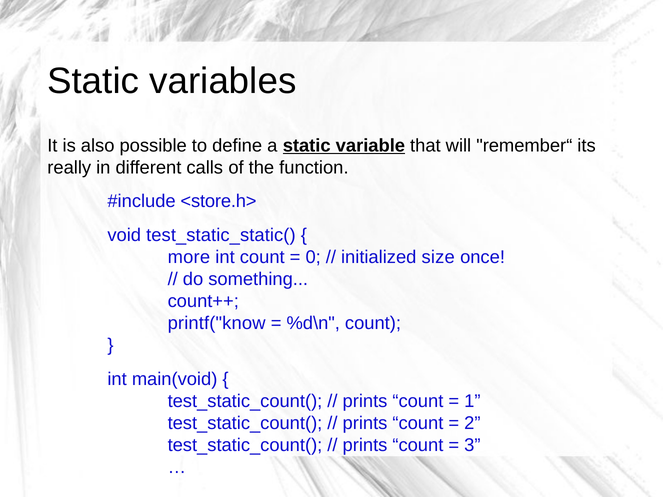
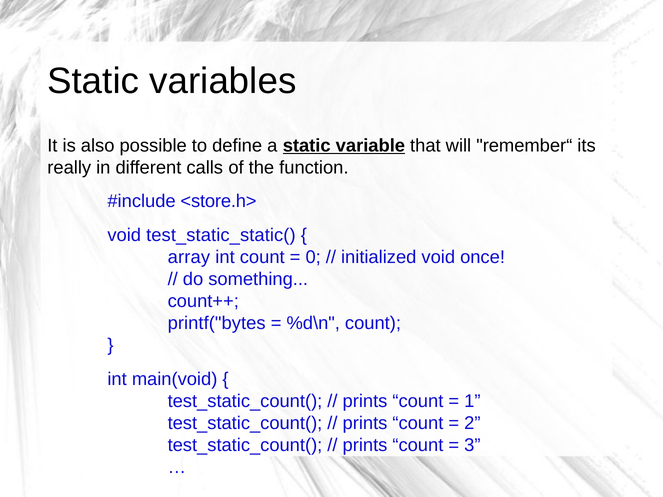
more: more -> array
initialized size: size -> void
printf("know: printf("know -> printf("bytes
